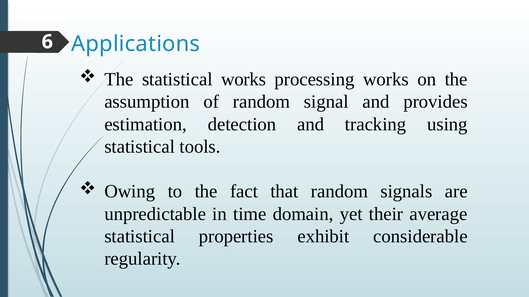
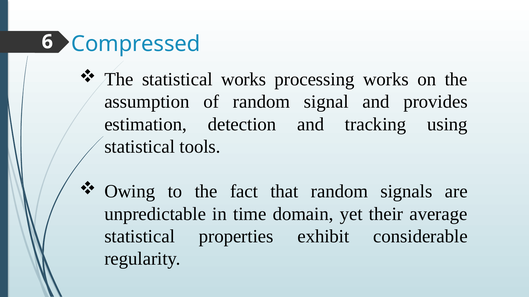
Applications: Applications -> Compressed
